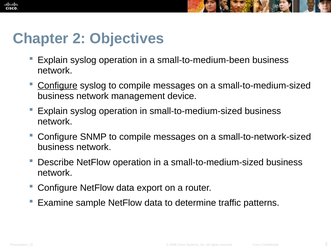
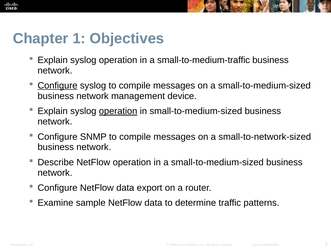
2: 2 -> 1
small-to-medium-been: small-to-medium-been -> small-to-medium-traffic
operation at (118, 111) underline: none -> present
